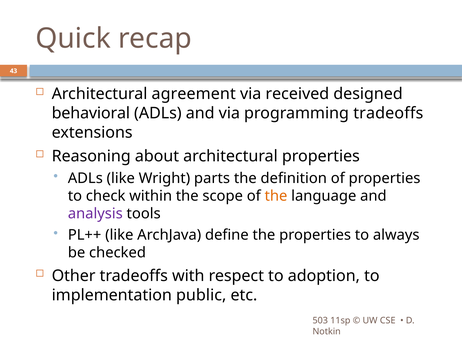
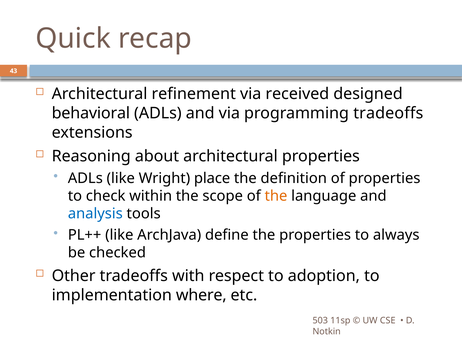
agreement: agreement -> refinement
parts: parts -> place
analysis colour: purple -> blue
public: public -> where
